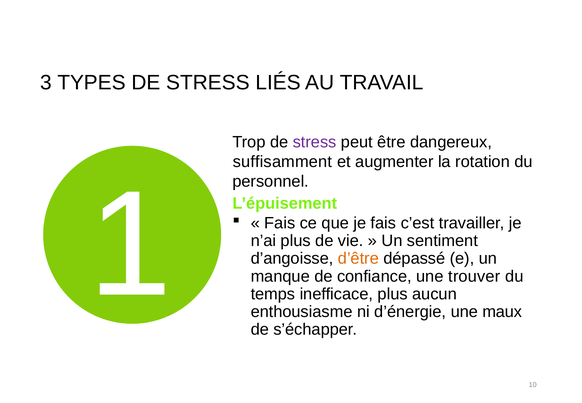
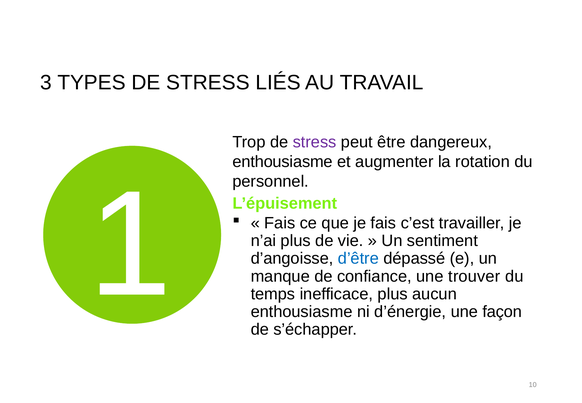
suffisamment at (282, 162): suffisamment -> enthousiasme
d’être colour: orange -> blue
maux: maux -> façon
